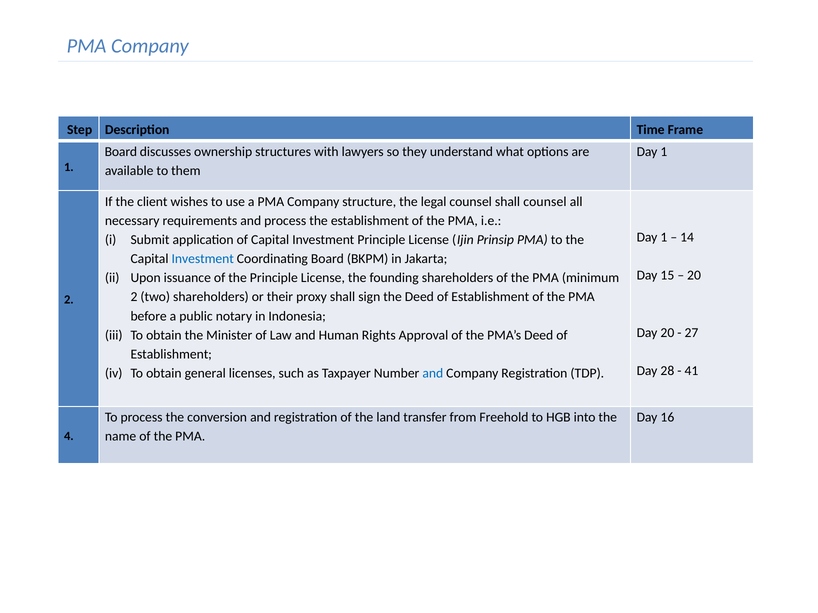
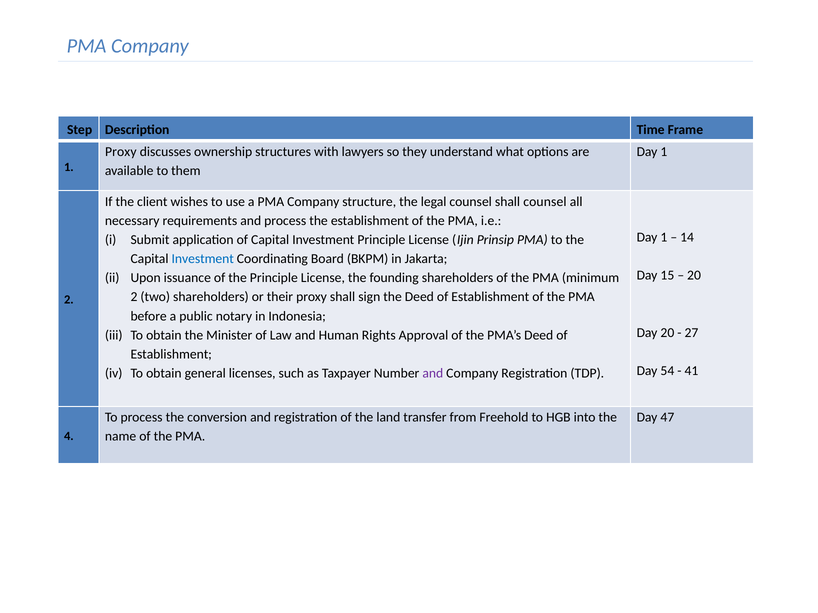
Board at (121, 152): Board -> Proxy
28: 28 -> 54
and at (433, 374) colour: blue -> purple
16: 16 -> 47
